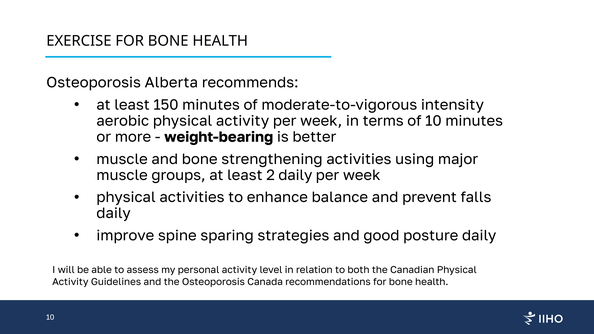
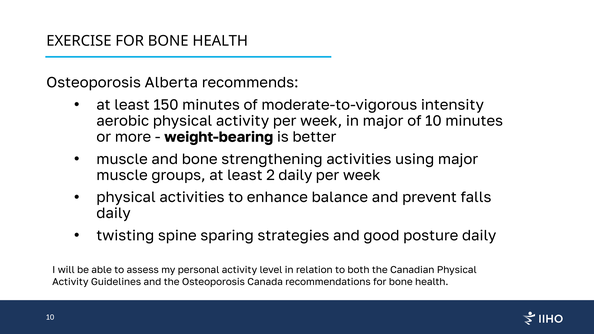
in terms: terms -> major
improve: improve -> twisting
